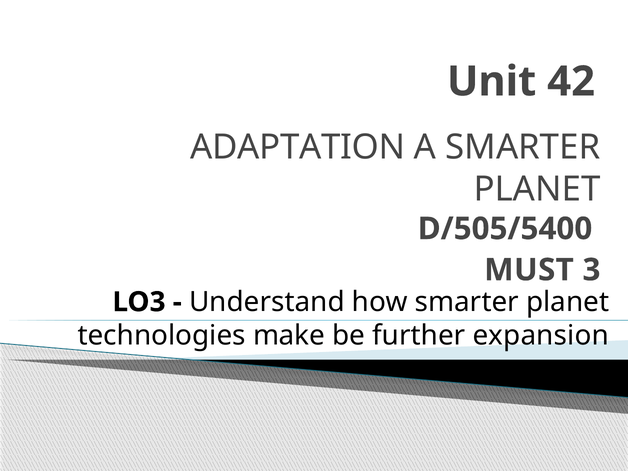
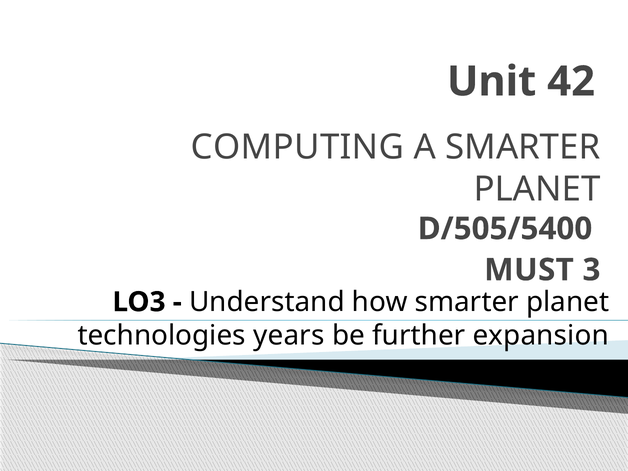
ADAPTATION: ADAPTATION -> COMPUTING
make: make -> years
